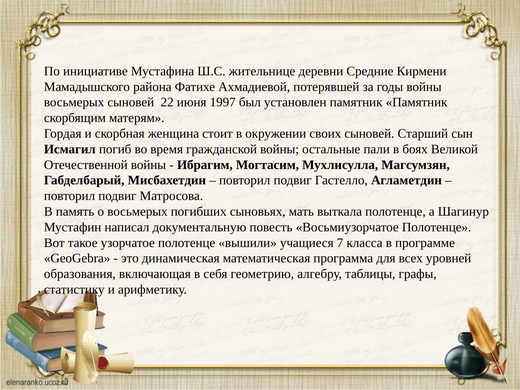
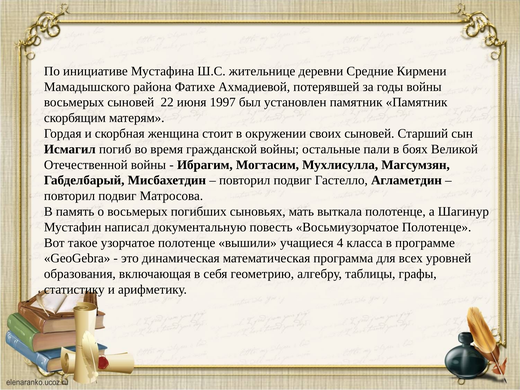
7: 7 -> 4
